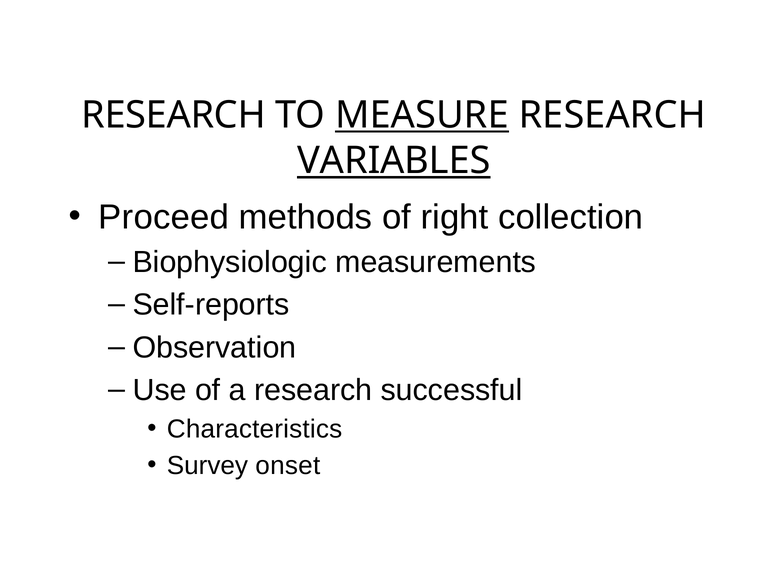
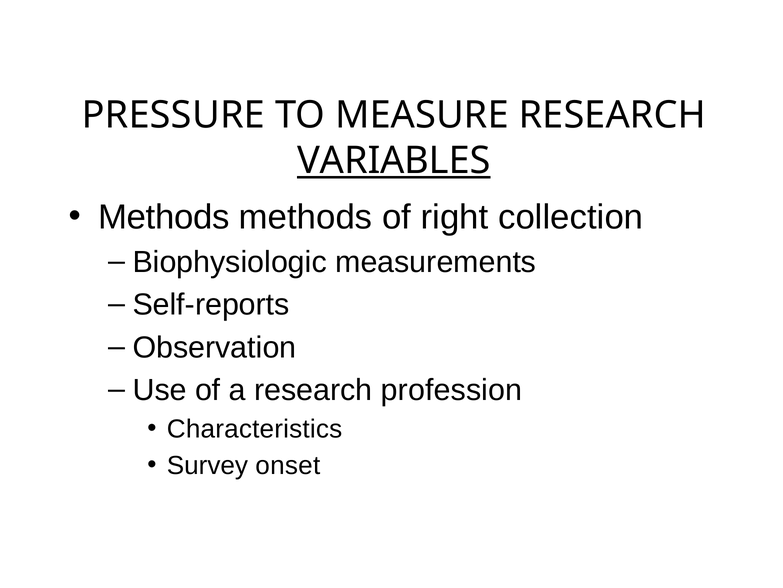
RESEARCH at (174, 115): RESEARCH -> PRESSURE
MEASURE underline: present -> none
Proceed at (164, 217): Proceed -> Methods
successful: successful -> profession
